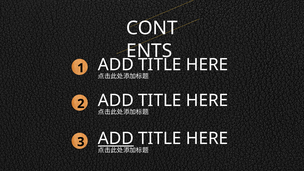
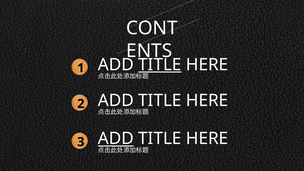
TITLE at (160, 65) underline: none -> present
